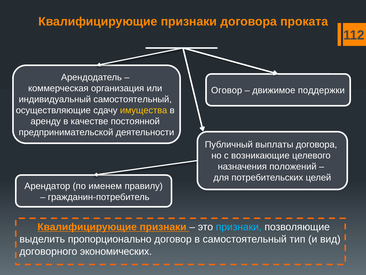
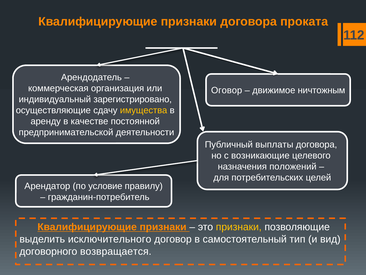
поддержки: поддержки -> ничтожным
индивидуальный самостоятельный: самостоятельный -> зарегистрировано
именем: именем -> условие
признаки at (239, 227) colour: light blue -> yellow
пропорционально: пропорционально -> исключительного
экономических: экономических -> возвращается
